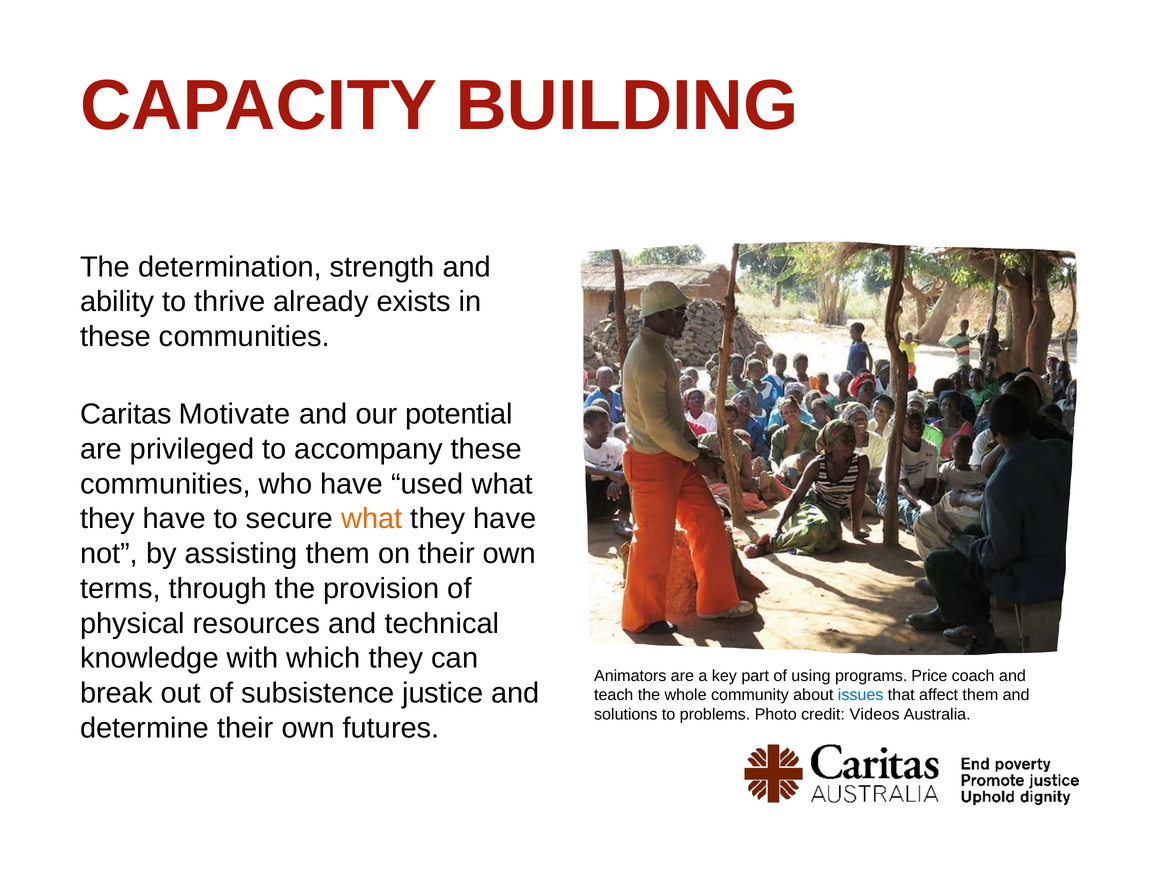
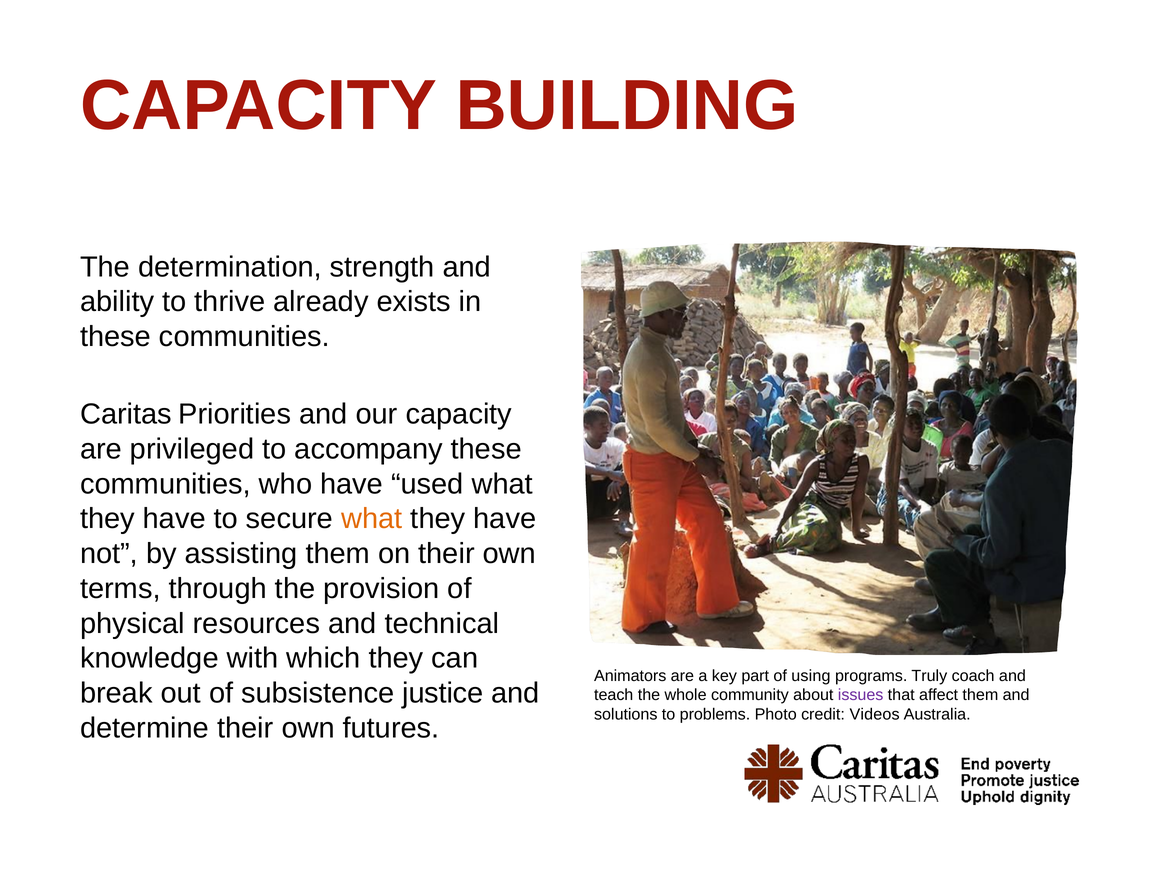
Motivate: Motivate -> Priorities
our potential: potential -> capacity
Price: Price -> Truly
issues colour: blue -> purple
